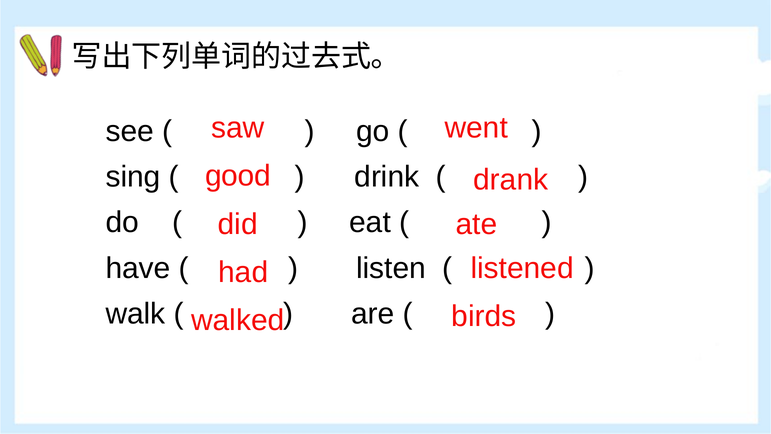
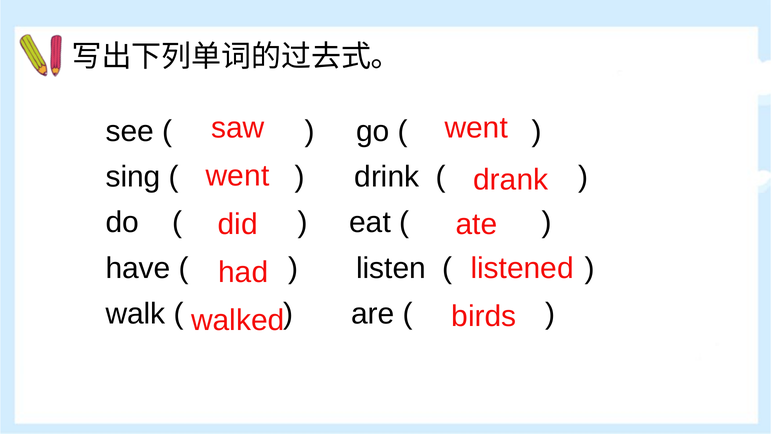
good at (238, 176): good -> went
